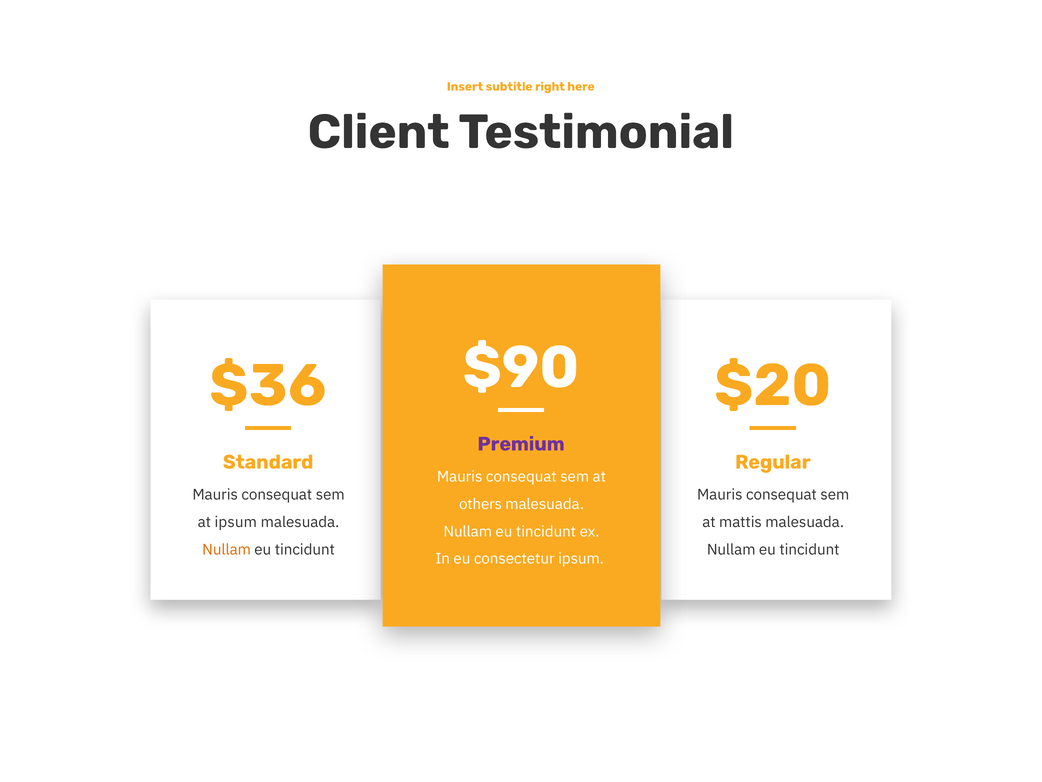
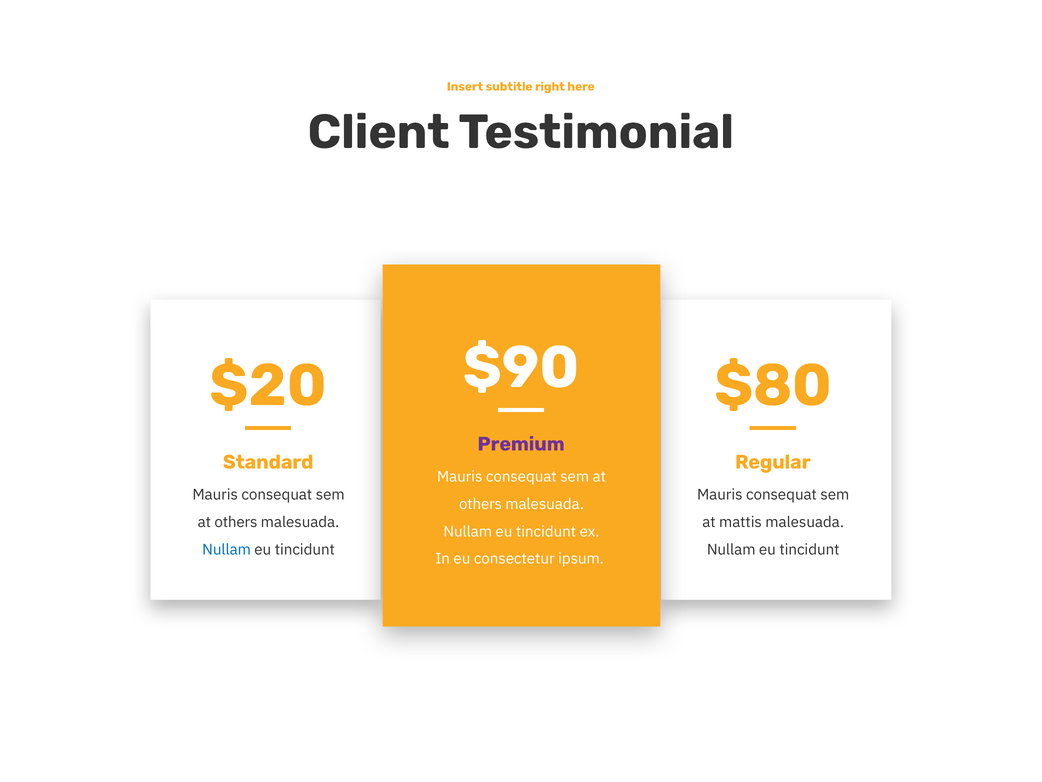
$36: $36 -> $20
$20: $20 -> $80
ipsum at (236, 522): ipsum -> others
Nullam at (227, 549) colour: orange -> blue
